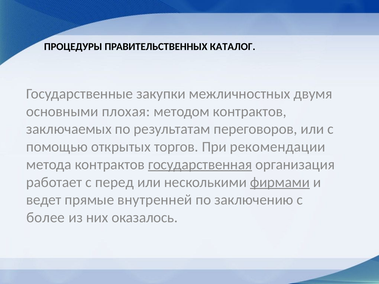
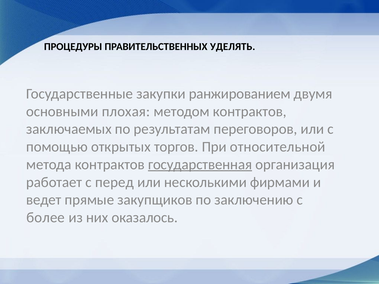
КАТАЛОГ: КАТАЛОГ -> УДЕЛЯТЬ
межличностных: межличностных -> ранжированием
рекомендации: рекомендации -> относительной
фирмами underline: present -> none
внутренней: внутренней -> закупщиков
